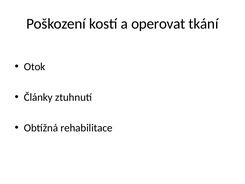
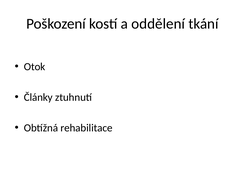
operovat: operovat -> oddělení
